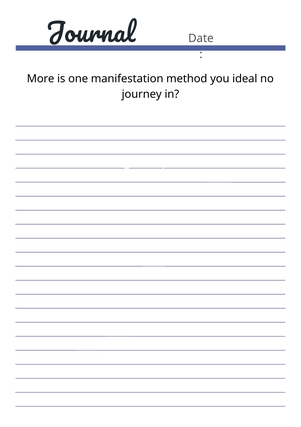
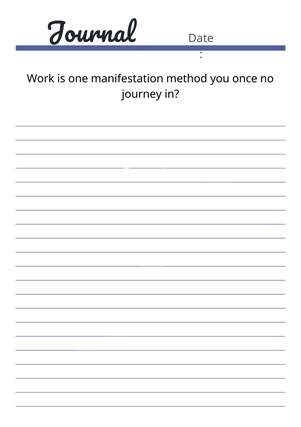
More: More -> Work
ideal: ideal -> once
